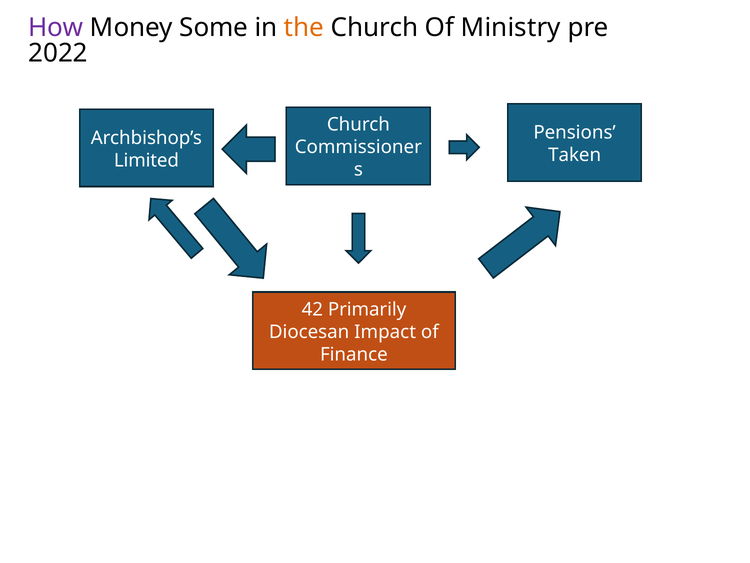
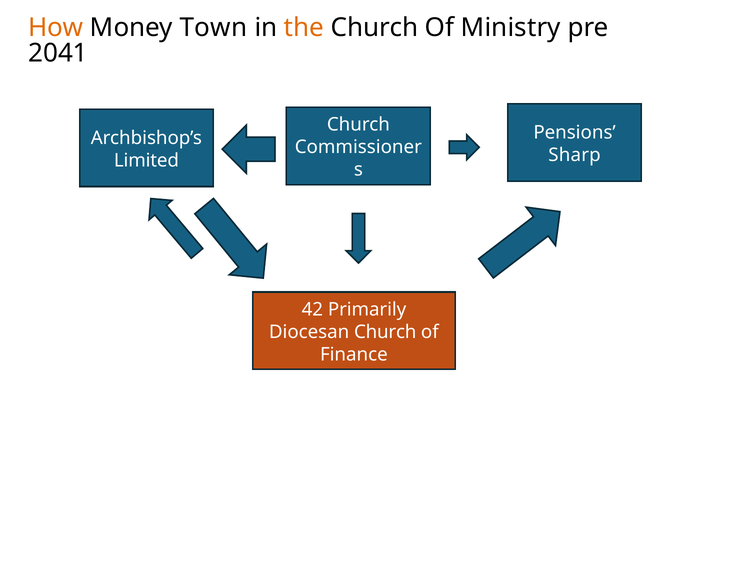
How colour: purple -> orange
Some: Some -> Town
2022: 2022 -> 2041
Taken: Taken -> Sharp
Diocesan Impact: Impact -> Church
